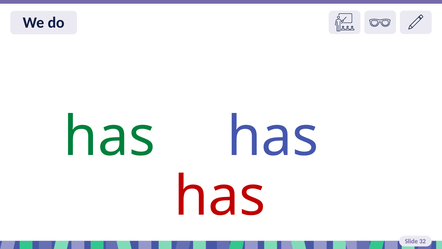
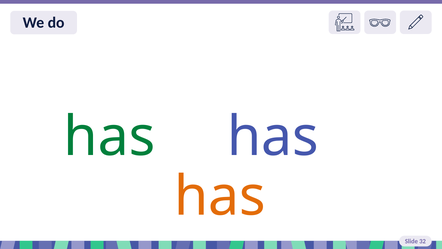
has at (220, 196) colour: red -> orange
